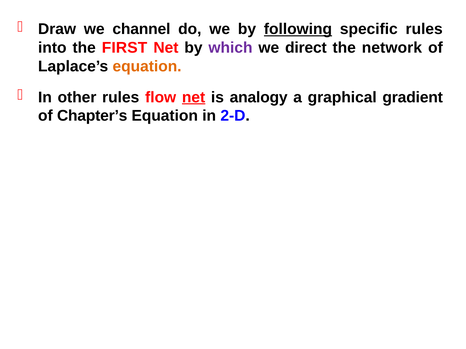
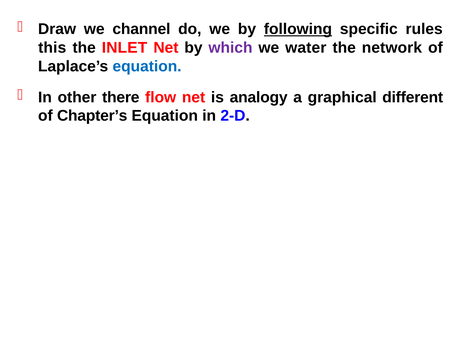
into: into -> this
FIRST: FIRST -> INLET
direct: direct -> water
equation at (147, 66) colour: orange -> blue
other rules: rules -> there
net at (194, 97) underline: present -> none
gradient: gradient -> different
